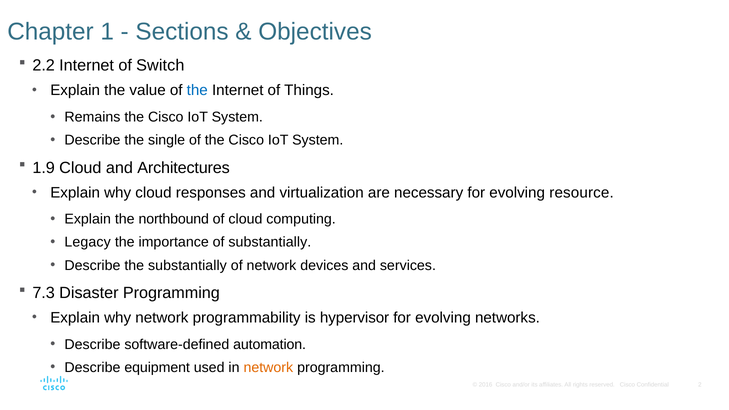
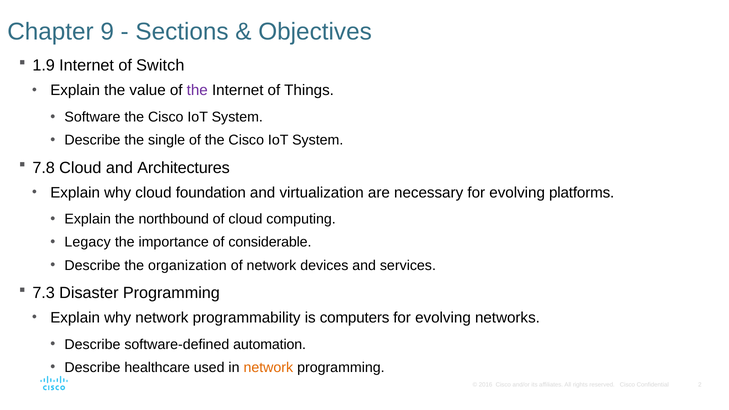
1: 1 -> 9
2.2: 2.2 -> 1.9
the at (197, 90) colour: blue -> purple
Remains: Remains -> Software
1.9: 1.9 -> 7.8
responses: responses -> foundation
resource: resource -> platforms
of substantially: substantially -> considerable
the substantially: substantially -> organization
hypervisor: hypervisor -> computers
equipment: equipment -> healthcare
